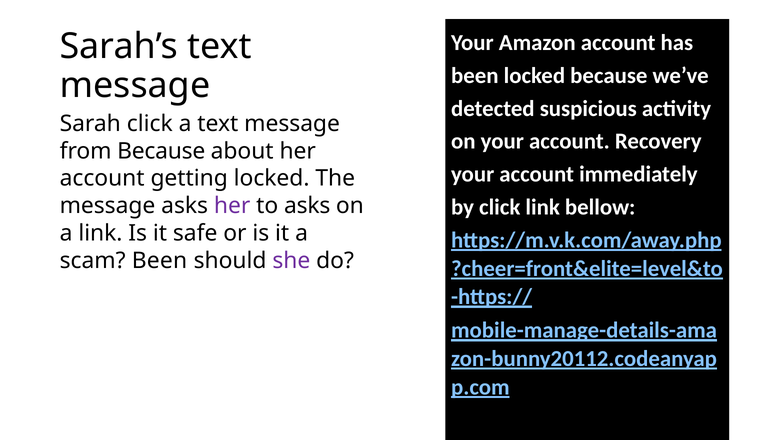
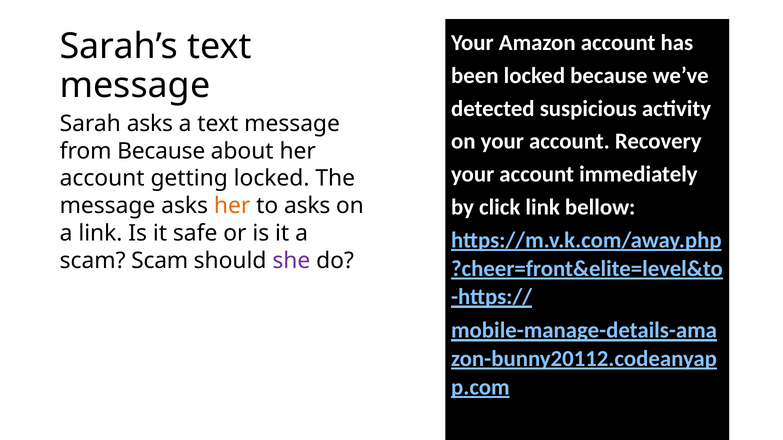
Sarah click: click -> asks
her at (232, 206) colour: purple -> orange
scam Been: Been -> Scam
